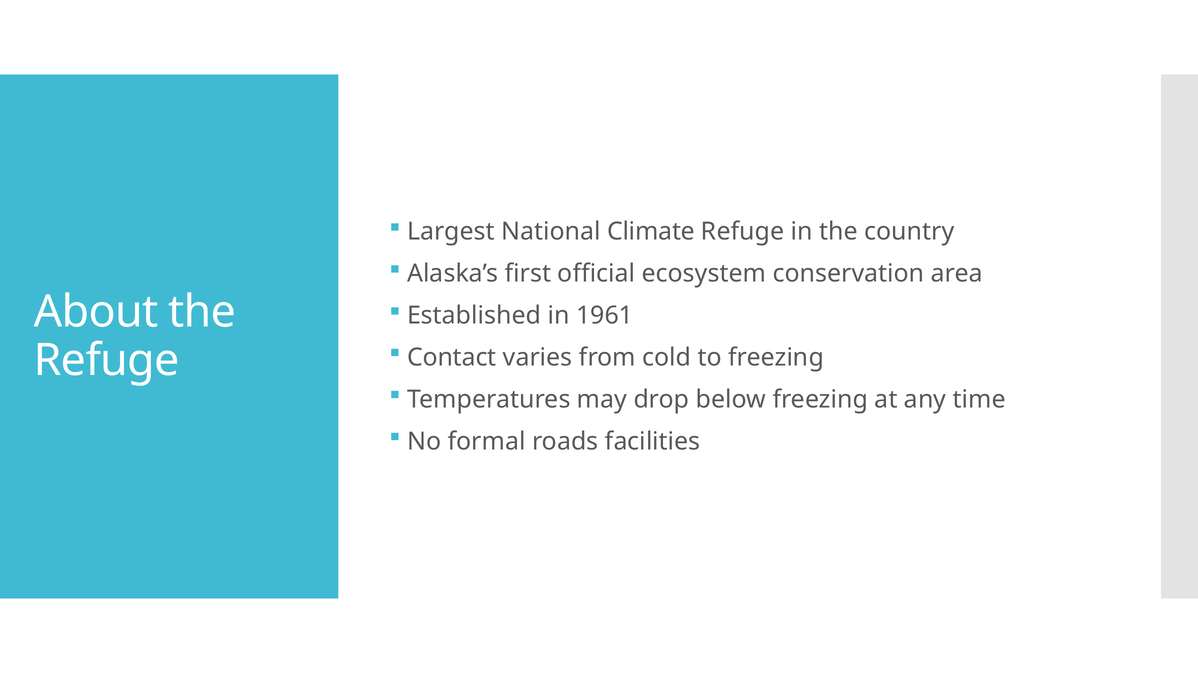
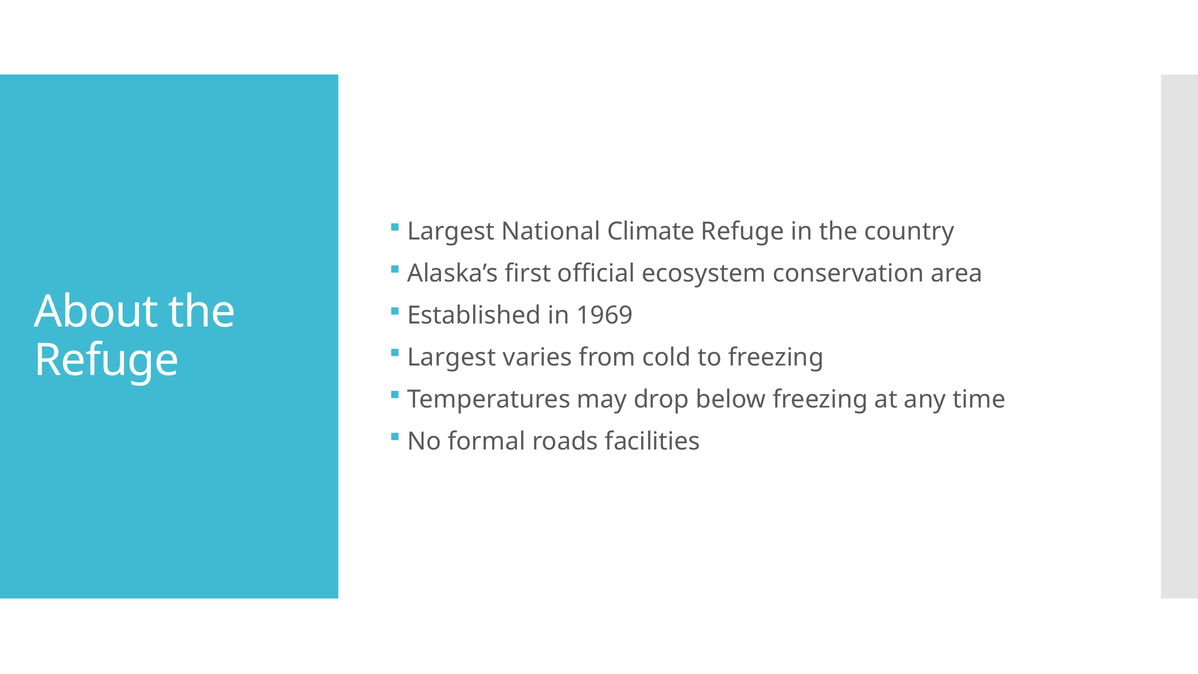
1961: 1961 -> 1969
Contact at (452, 357): Contact -> Largest
